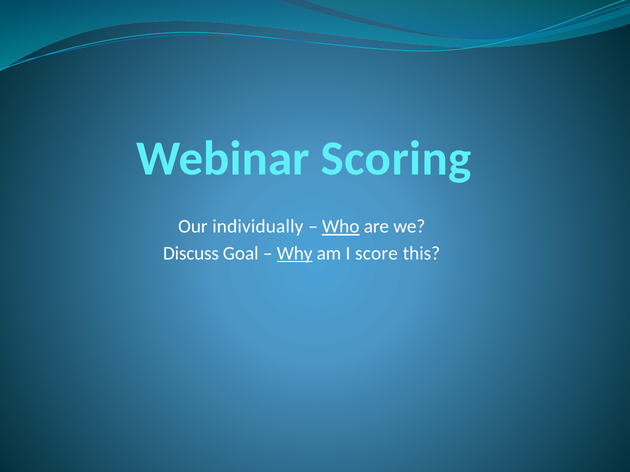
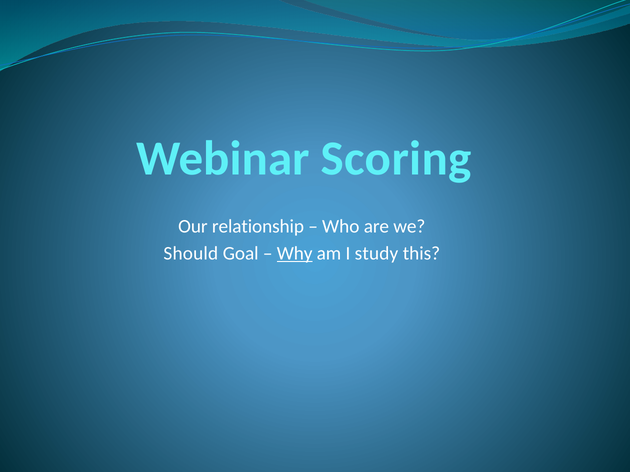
individually: individually -> relationship
Who underline: present -> none
Discuss: Discuss -> Should
score: score -> study
